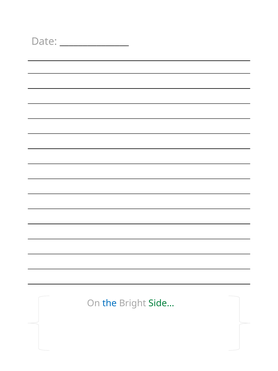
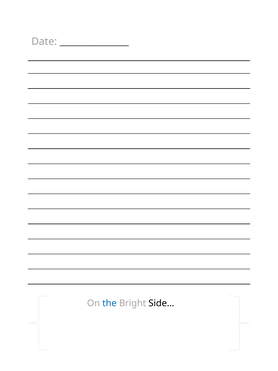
Side… colour: green -> black
